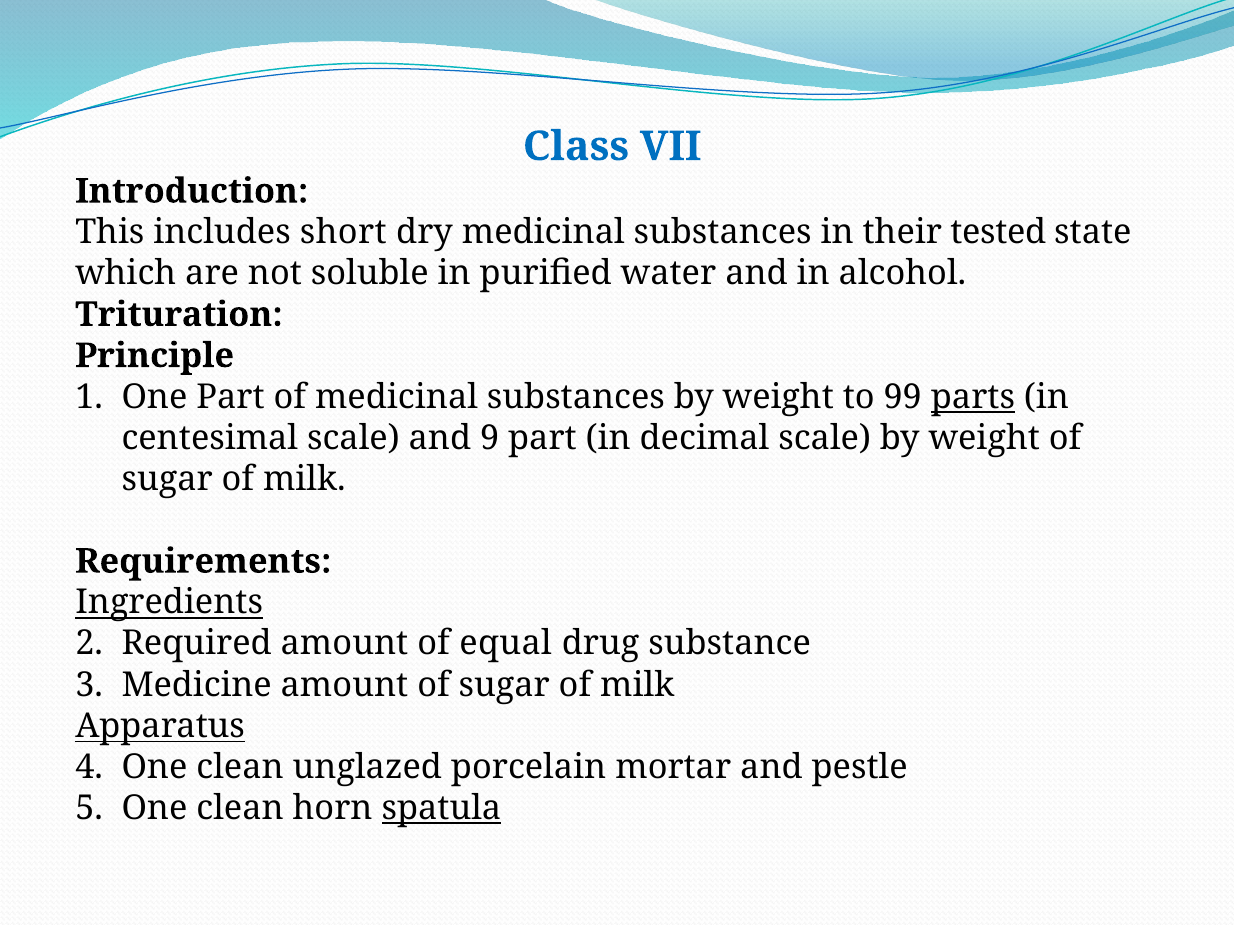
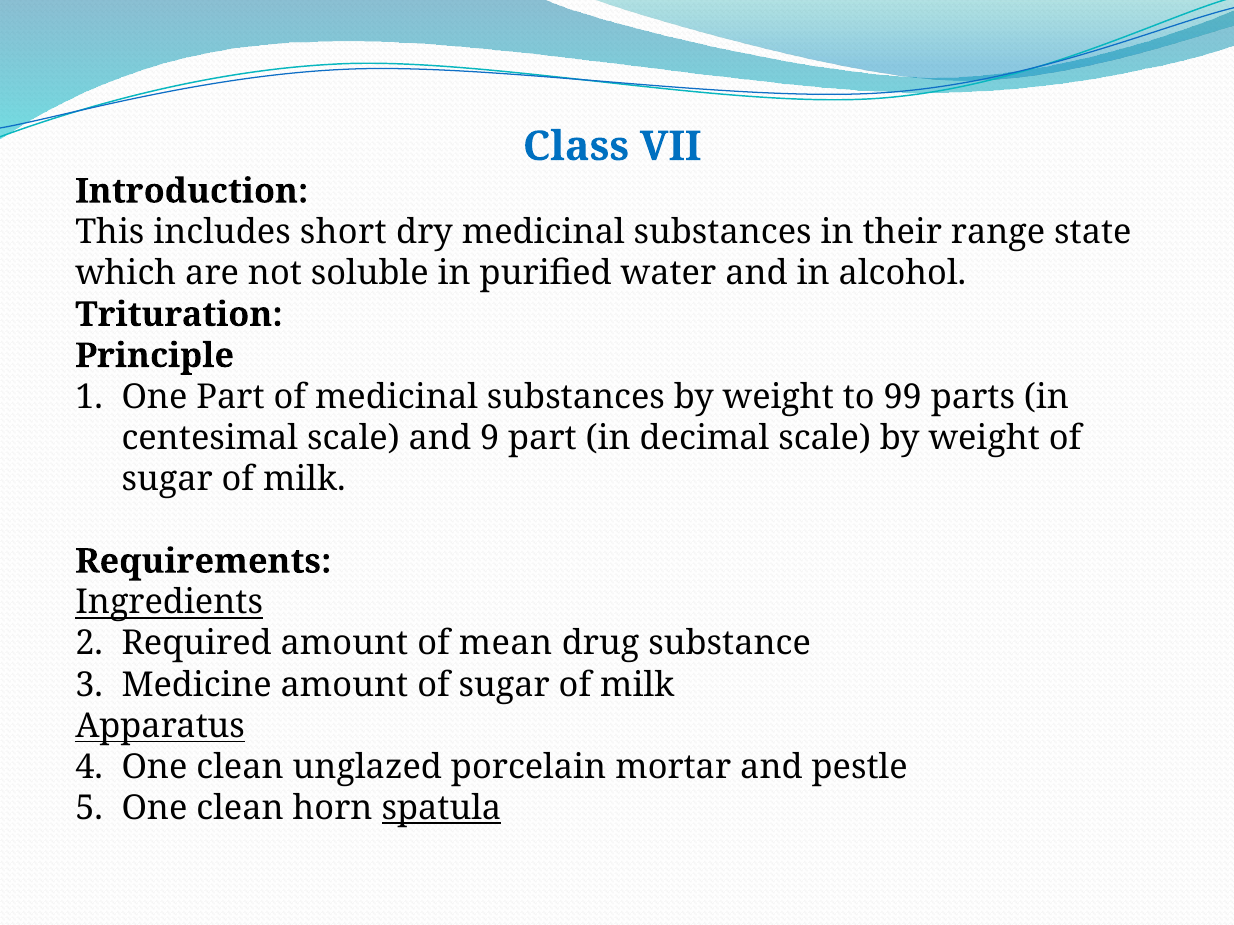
tested: tested -> range
parts underline: present -> none
equal: equal -> mean
